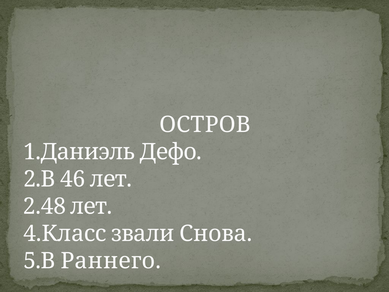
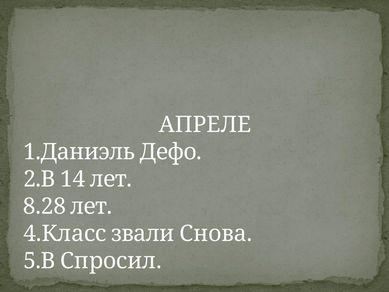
ОСТРОВ: ОСТРОВ -> АПРЕЛЕ
46: 46 -> 14
2.48: 2.48 -> 8.28
Раннего: Раннего -> Спросил
